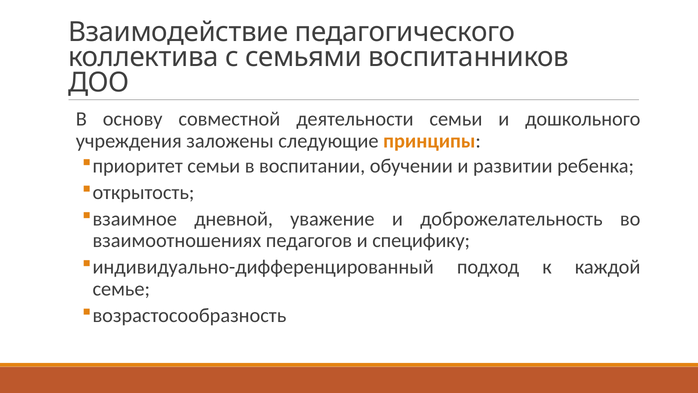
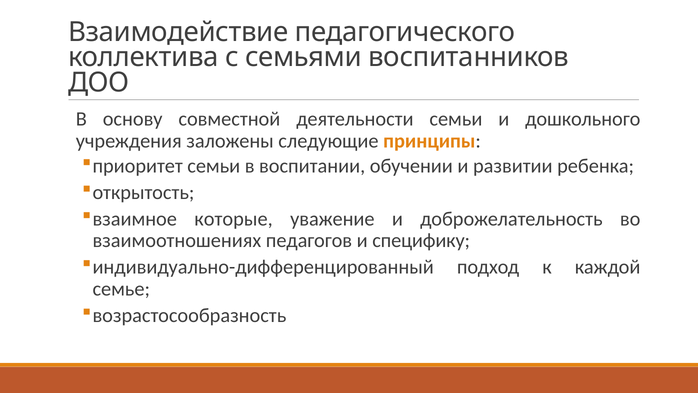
дневной: дневной -> которые
